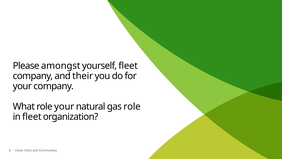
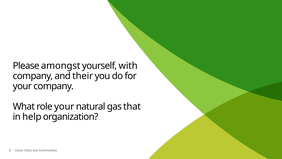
yourself fleet: fleet -> with
gas role: role -> that
in fleet: fleet -> help
